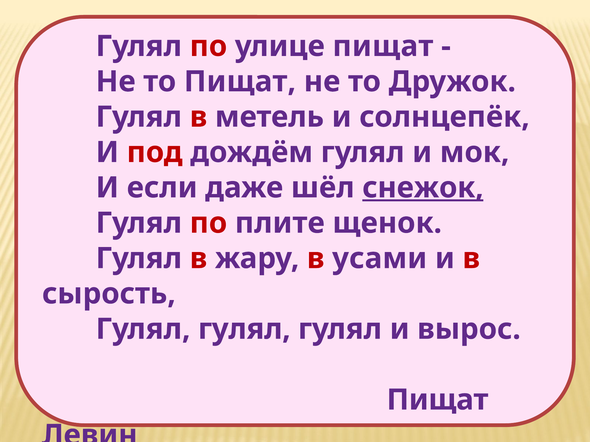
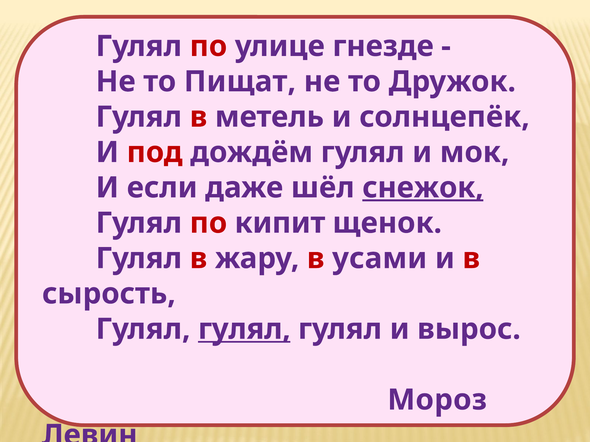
улице пищат: пищат -> гнезде
плите: плите -> кипит
гулял at (244, 329) underline: none -> present
Пищат at (437, 400): Пищат -> Мороз
